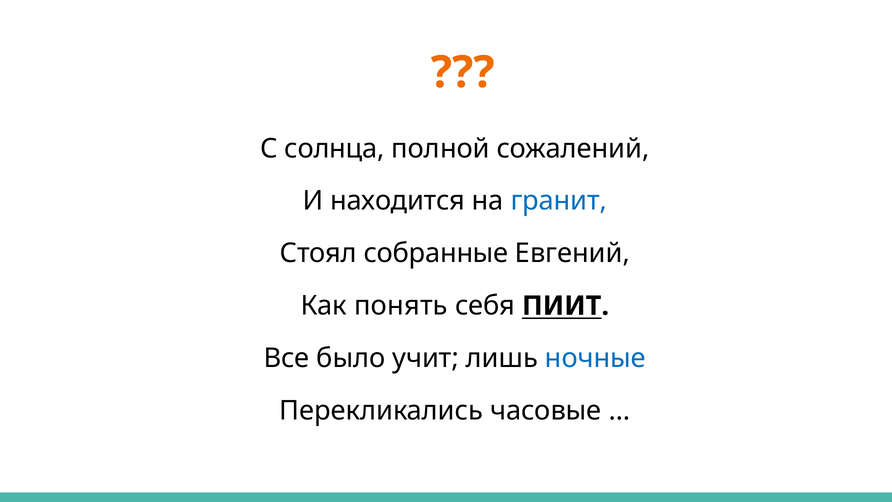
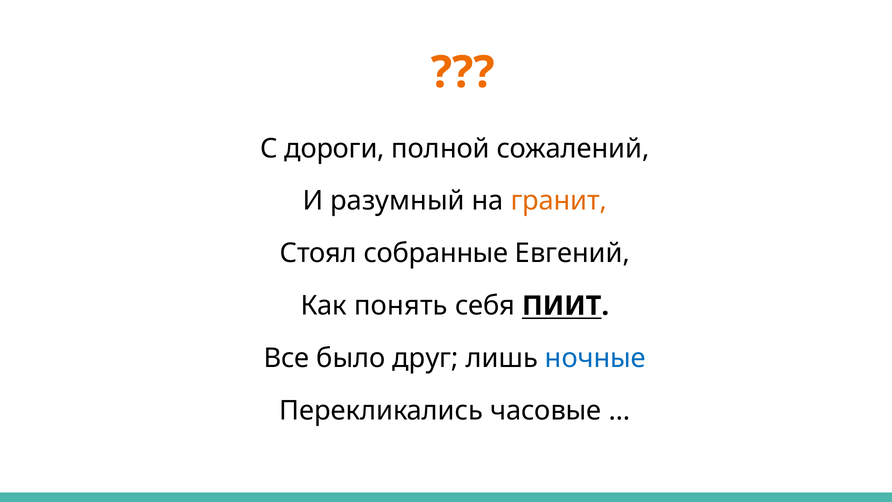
солнца: солнца -> дороги
находится: находится -> разумный
гранит colour: blue -> orange
учит: учит -> друг
